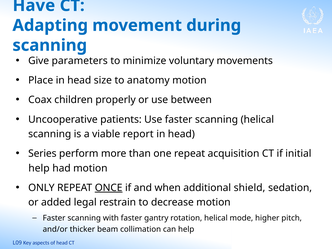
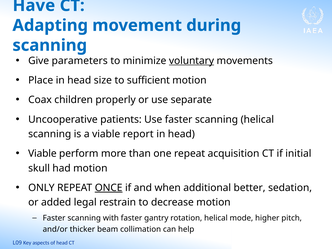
voluntary underline: none -> present
anatomy: anatomy -> sufficient
between: between -> separate
Series at (42, 154): Series -> Viable
help at (39, 168): help -> skull
shield: shield -> better
